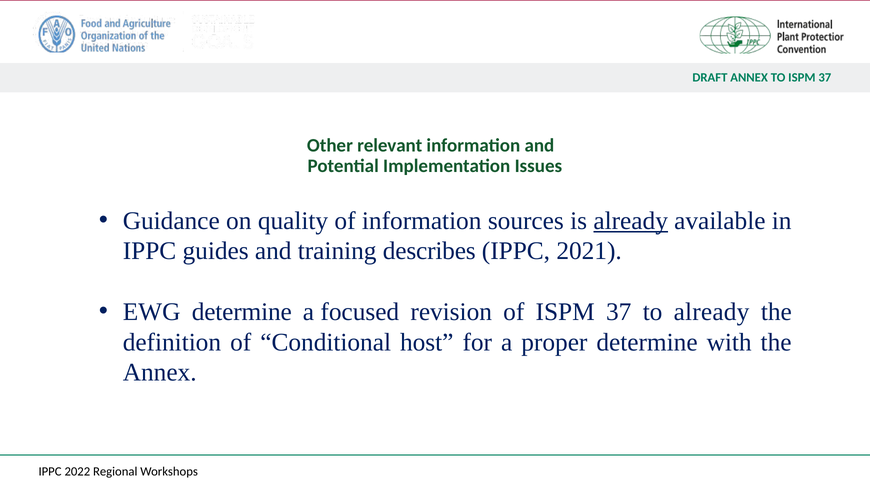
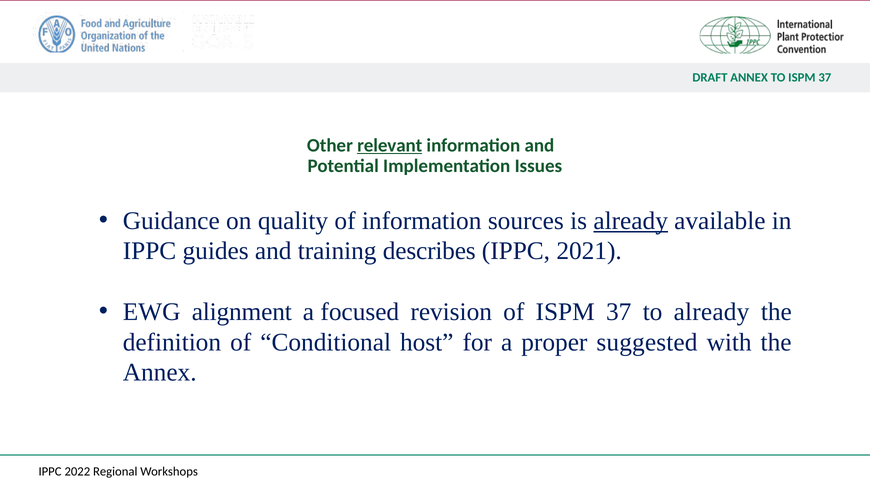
relevant underline: none -> present
EWG determine: determine -> alignment
proper determine: determine -> suggested
